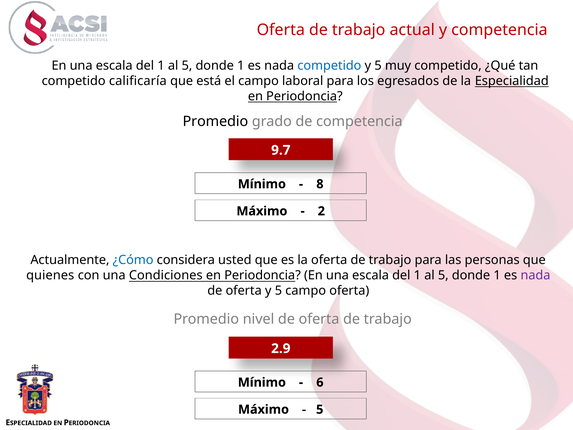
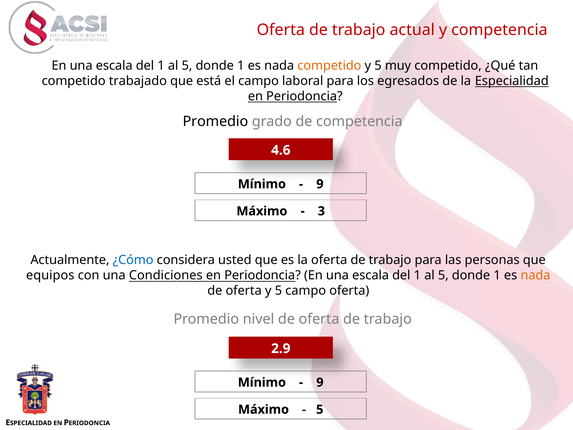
competido at (329, 66) colour: blue -> orange
calificaría: calificaría -> trabajado
9.7: 9.7 -> 4.6
8 at (320, 184): 8 -> 9
2: 2 -> 3
quienes: quienes -> equipos
nada at (535, 275) colour: purple -> orange
6 at (320, 382): 6 -> 9
